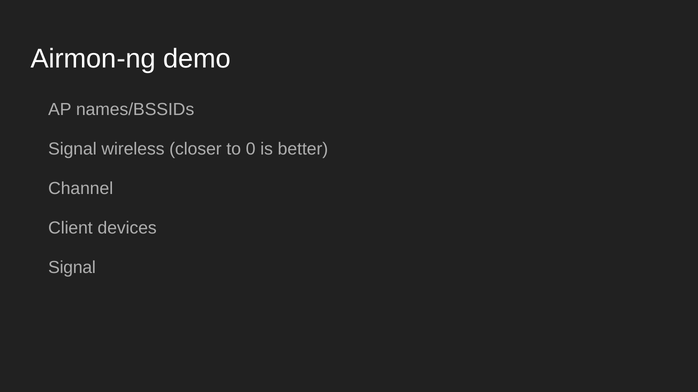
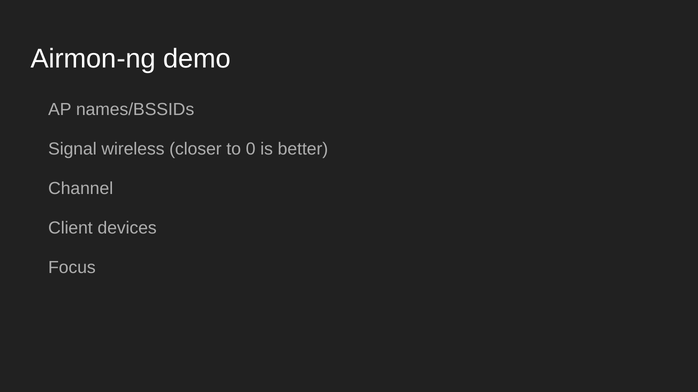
Signal at (72, 268): Signal -> Focus
